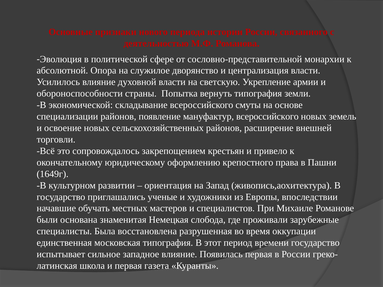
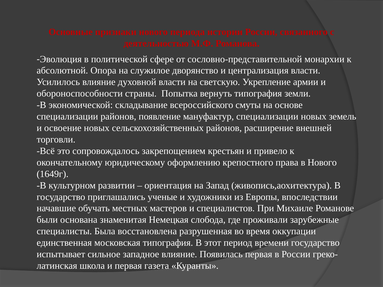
мануфактур всероссийского: всероссийского -> специализации
в Пашни: Пашни -> Нового
